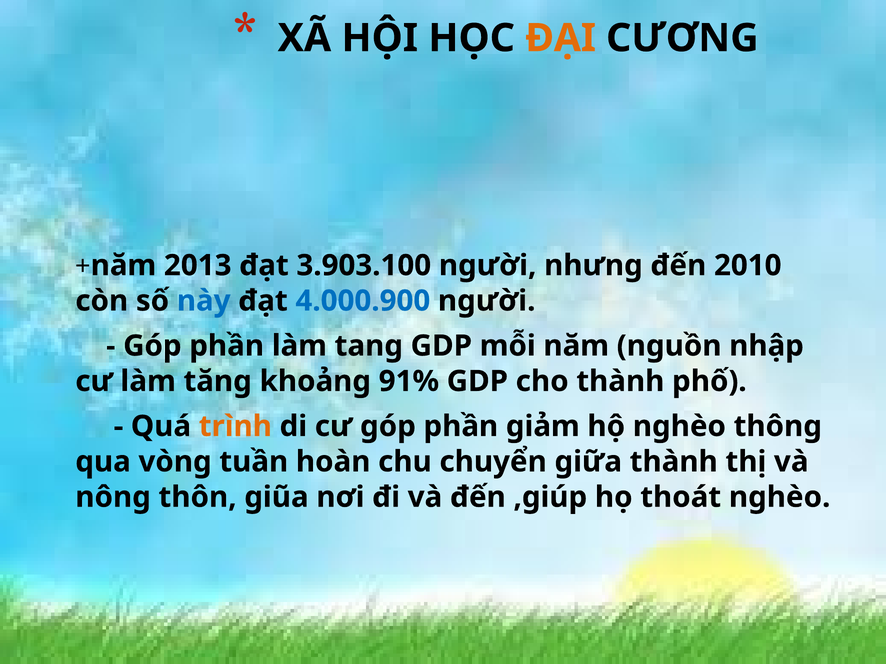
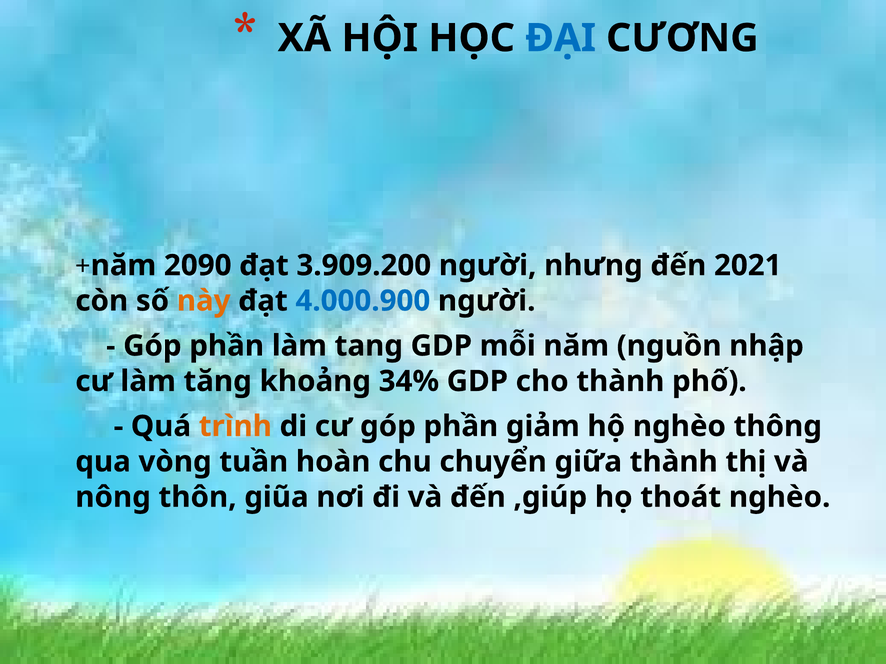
ĐẠI colour: orange -> blue
2013: 2013 -> 2090
3.903.100: 3.903.100 -> 3.909.200
2010: 2010 -> 2021
này colour: blue -> orange
91%: 91% -> 34%
